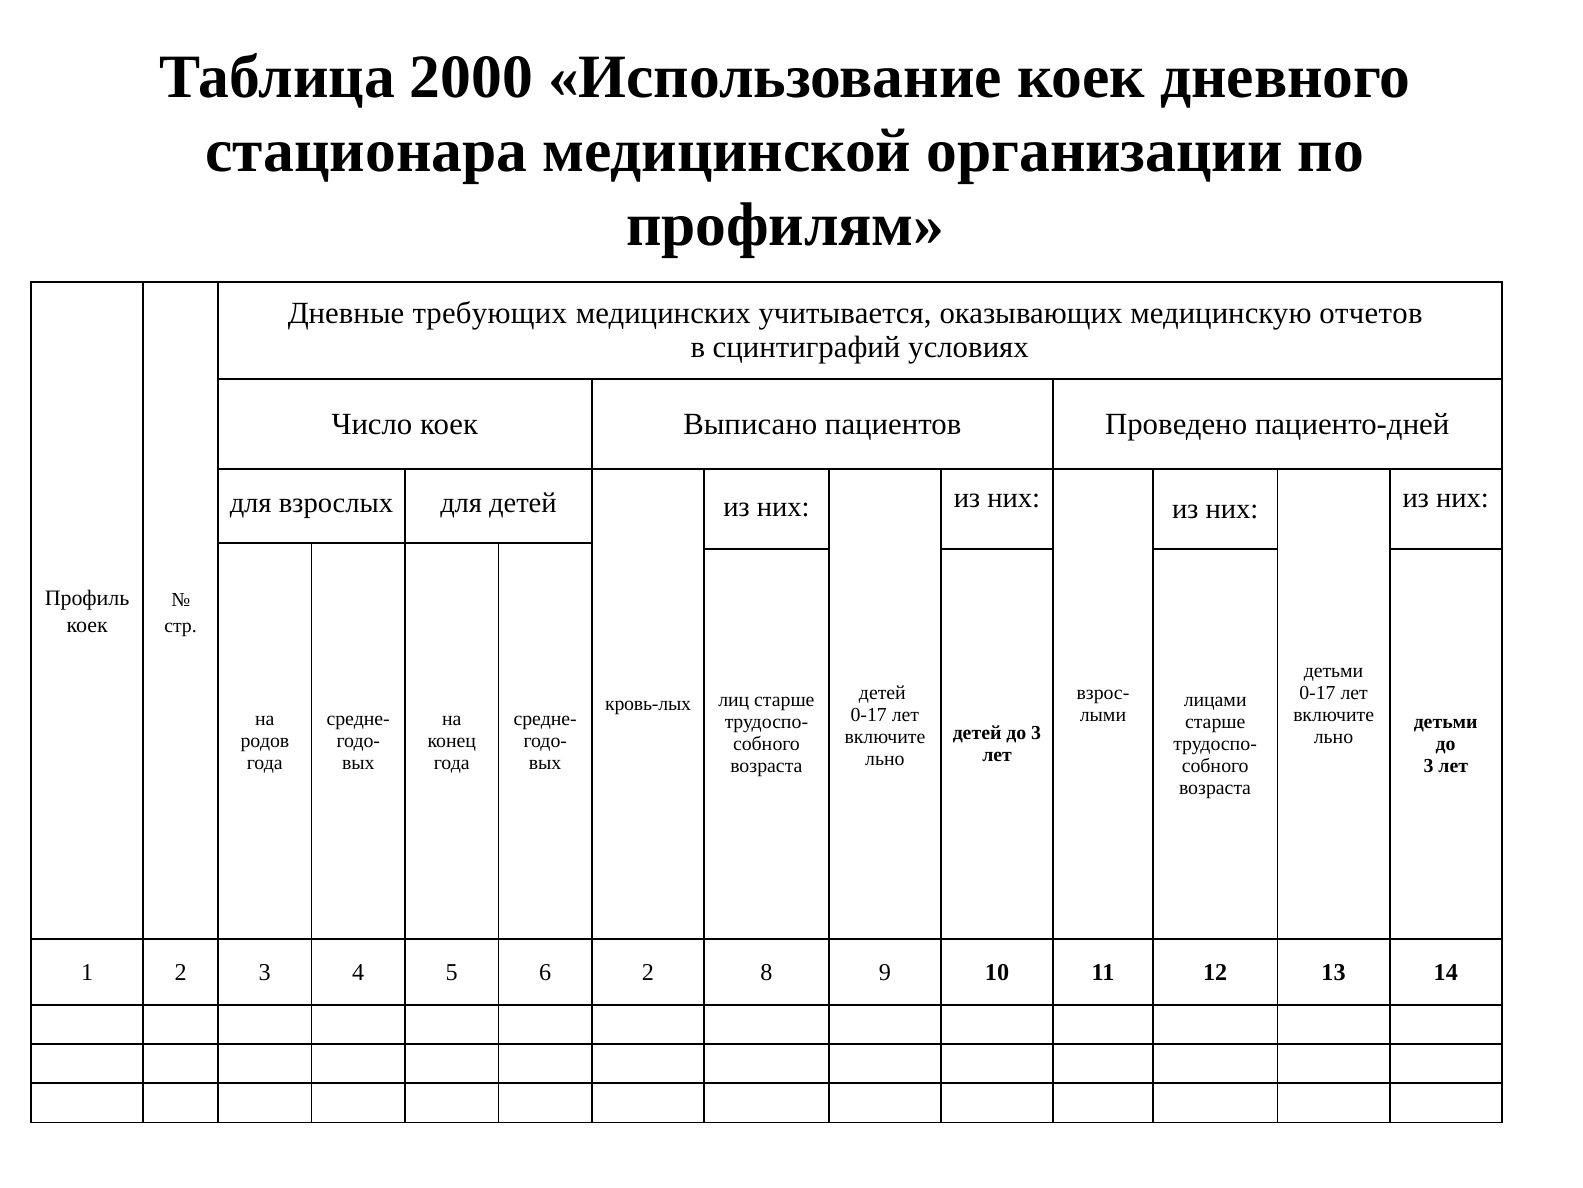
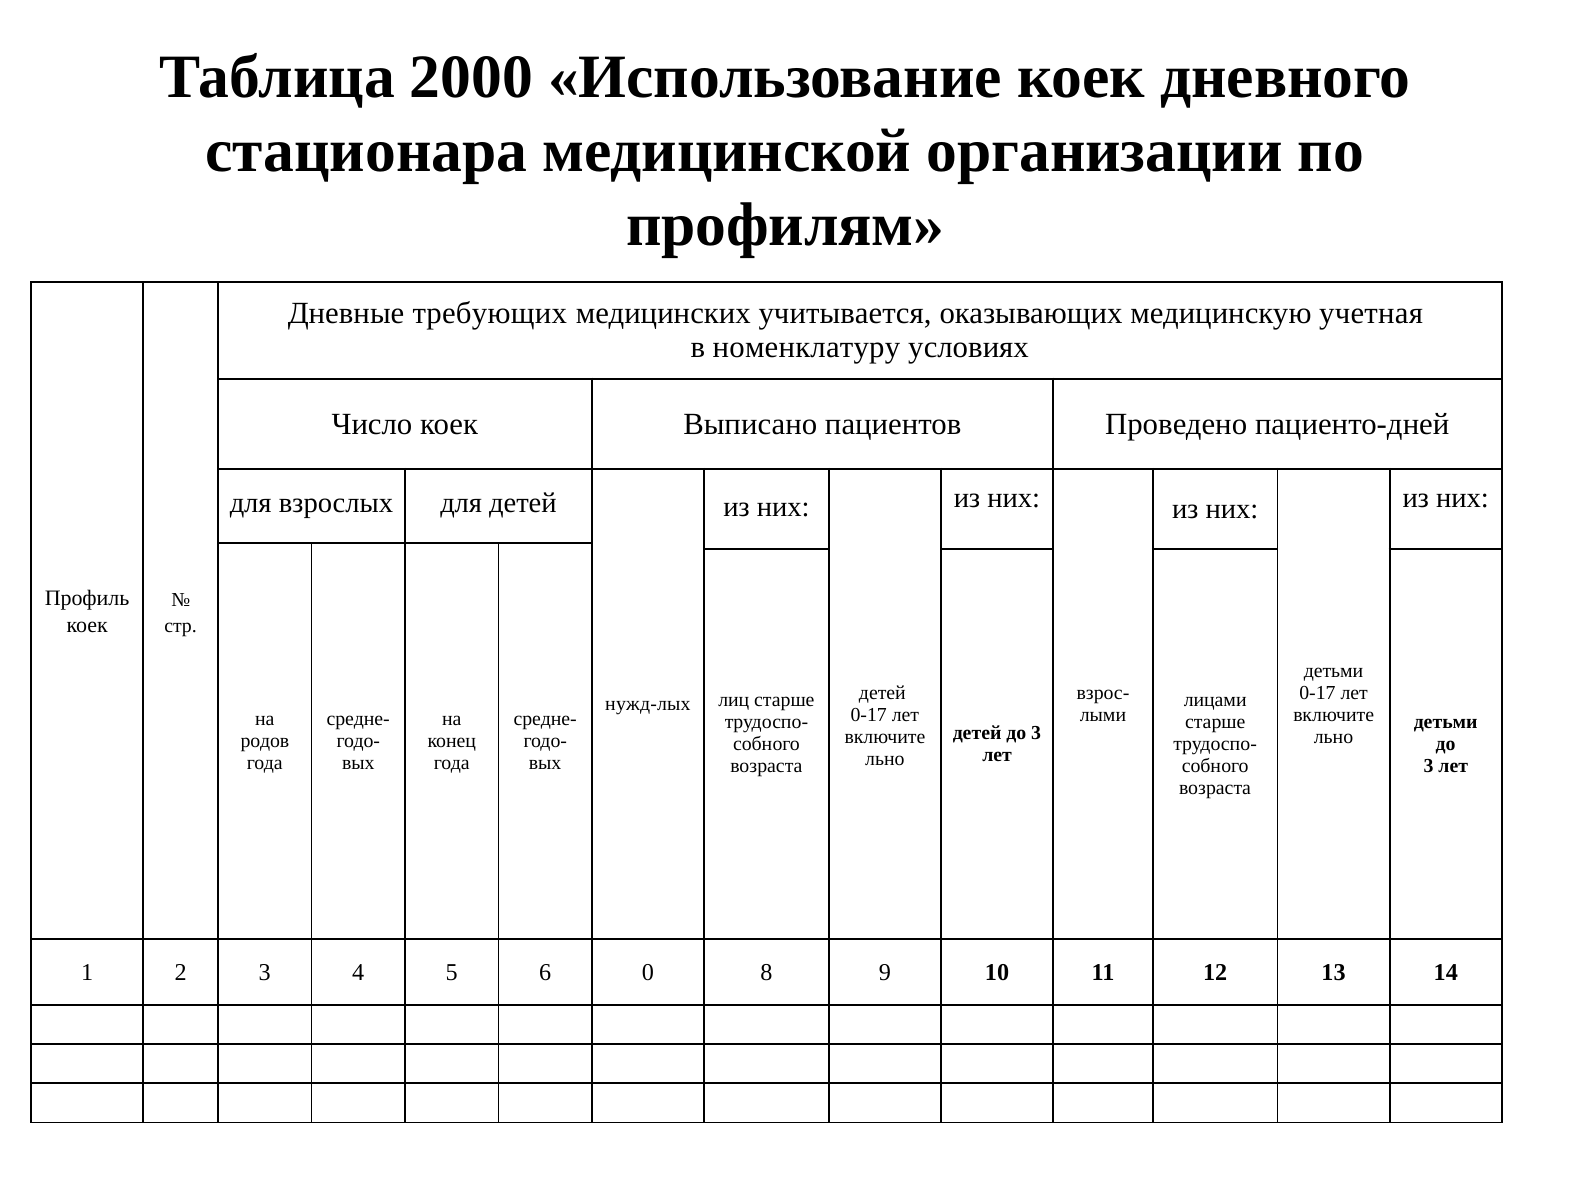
отчетов: отчетов -> учетная
сцинтиграфий: сцинтиграфий -> номенклатуру
кровь-лых: кровь-лых -> нужд-лых
6 2: 2 -> 0
